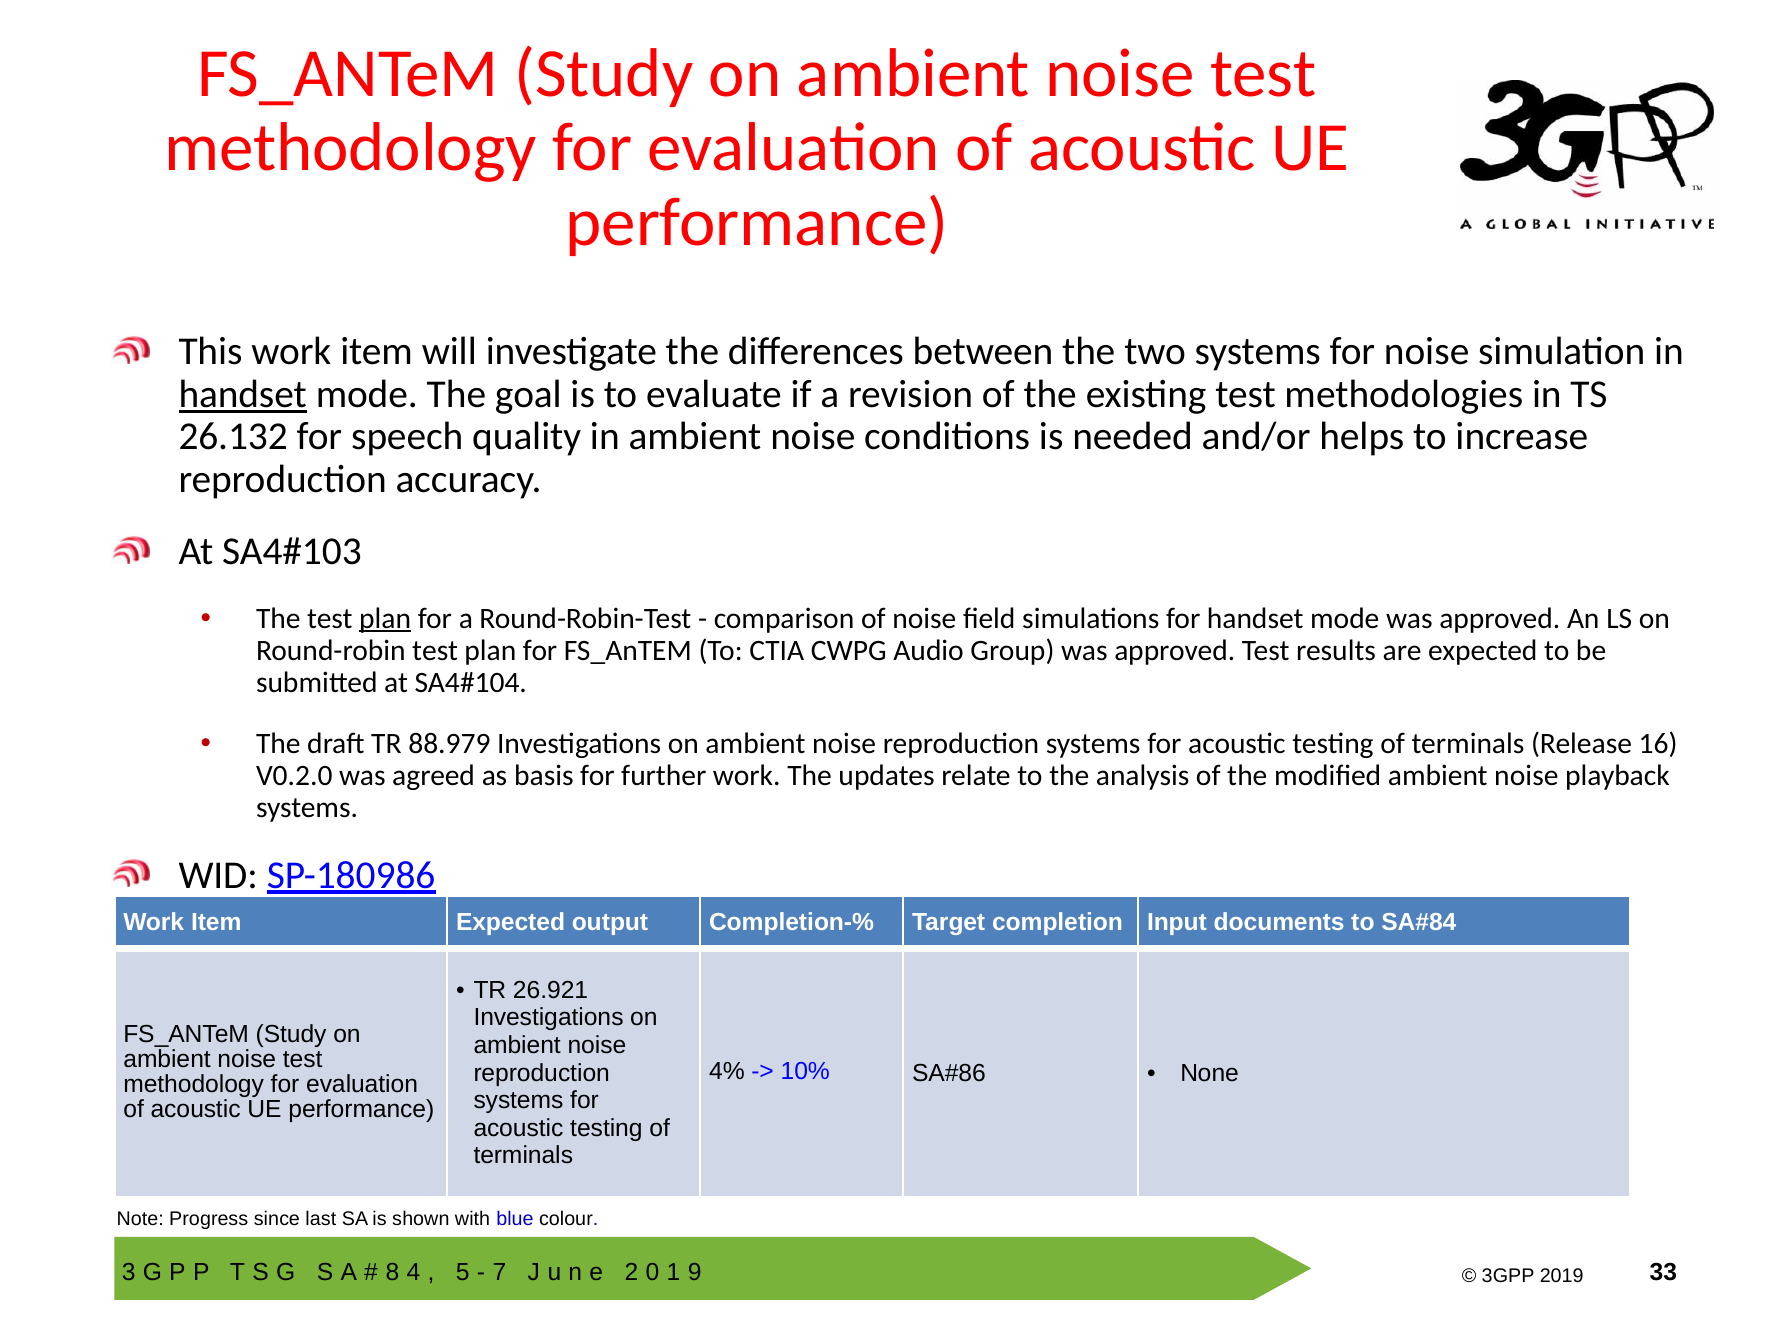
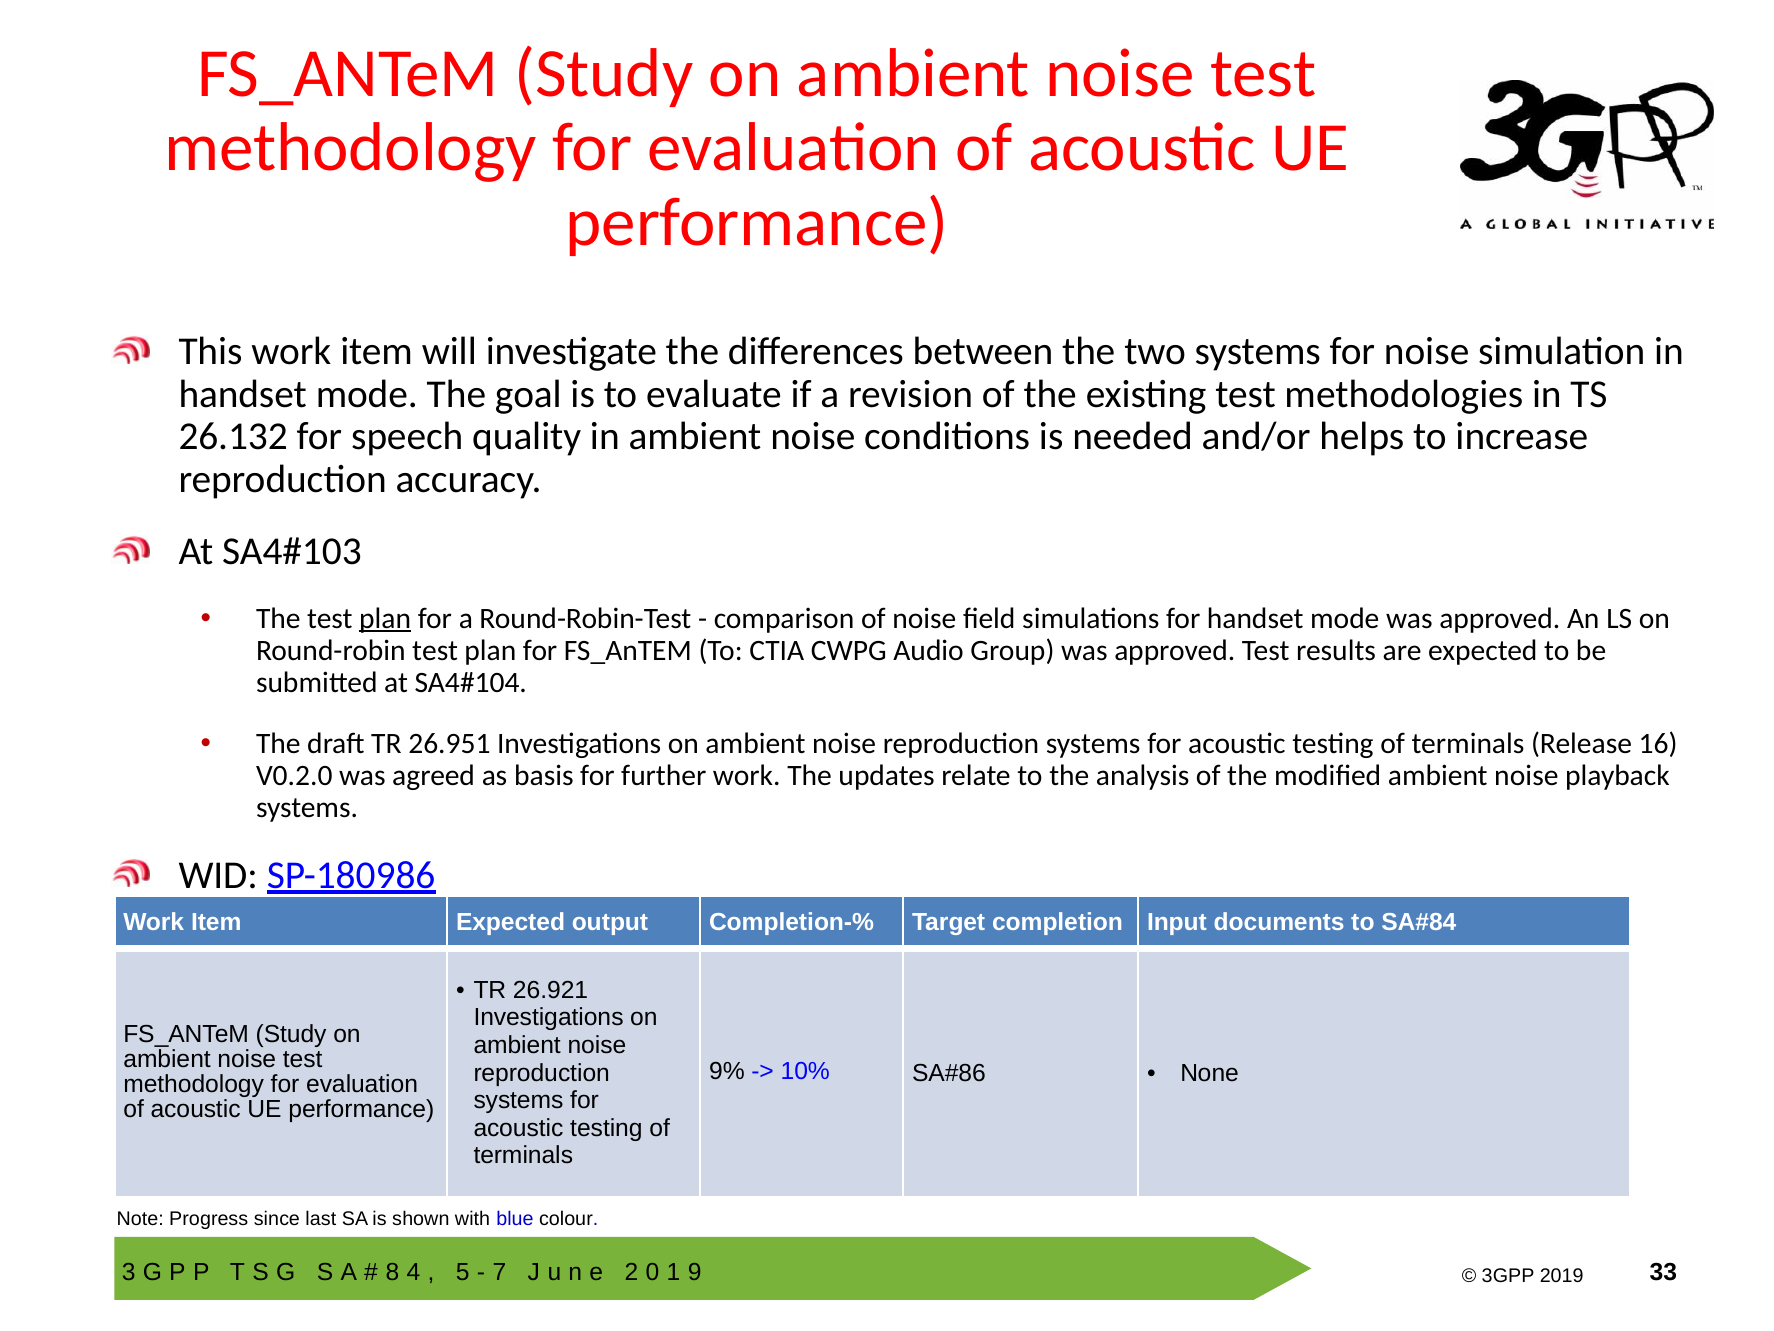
handset at (243, 394) underline: present -> none
88.979: 88.979 -> 26.951
4%: 4% -> 9%
